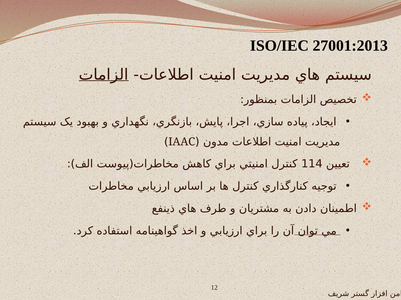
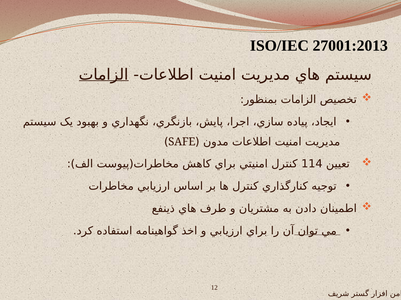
IAAC: IAAC -> SAFE
